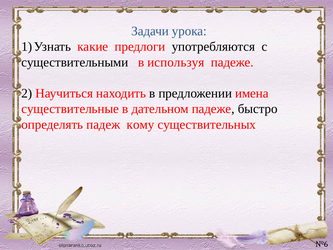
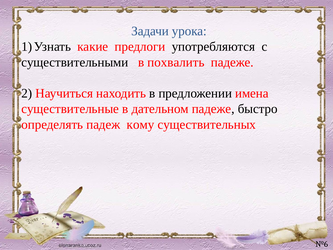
используя: используя -> похвалить
